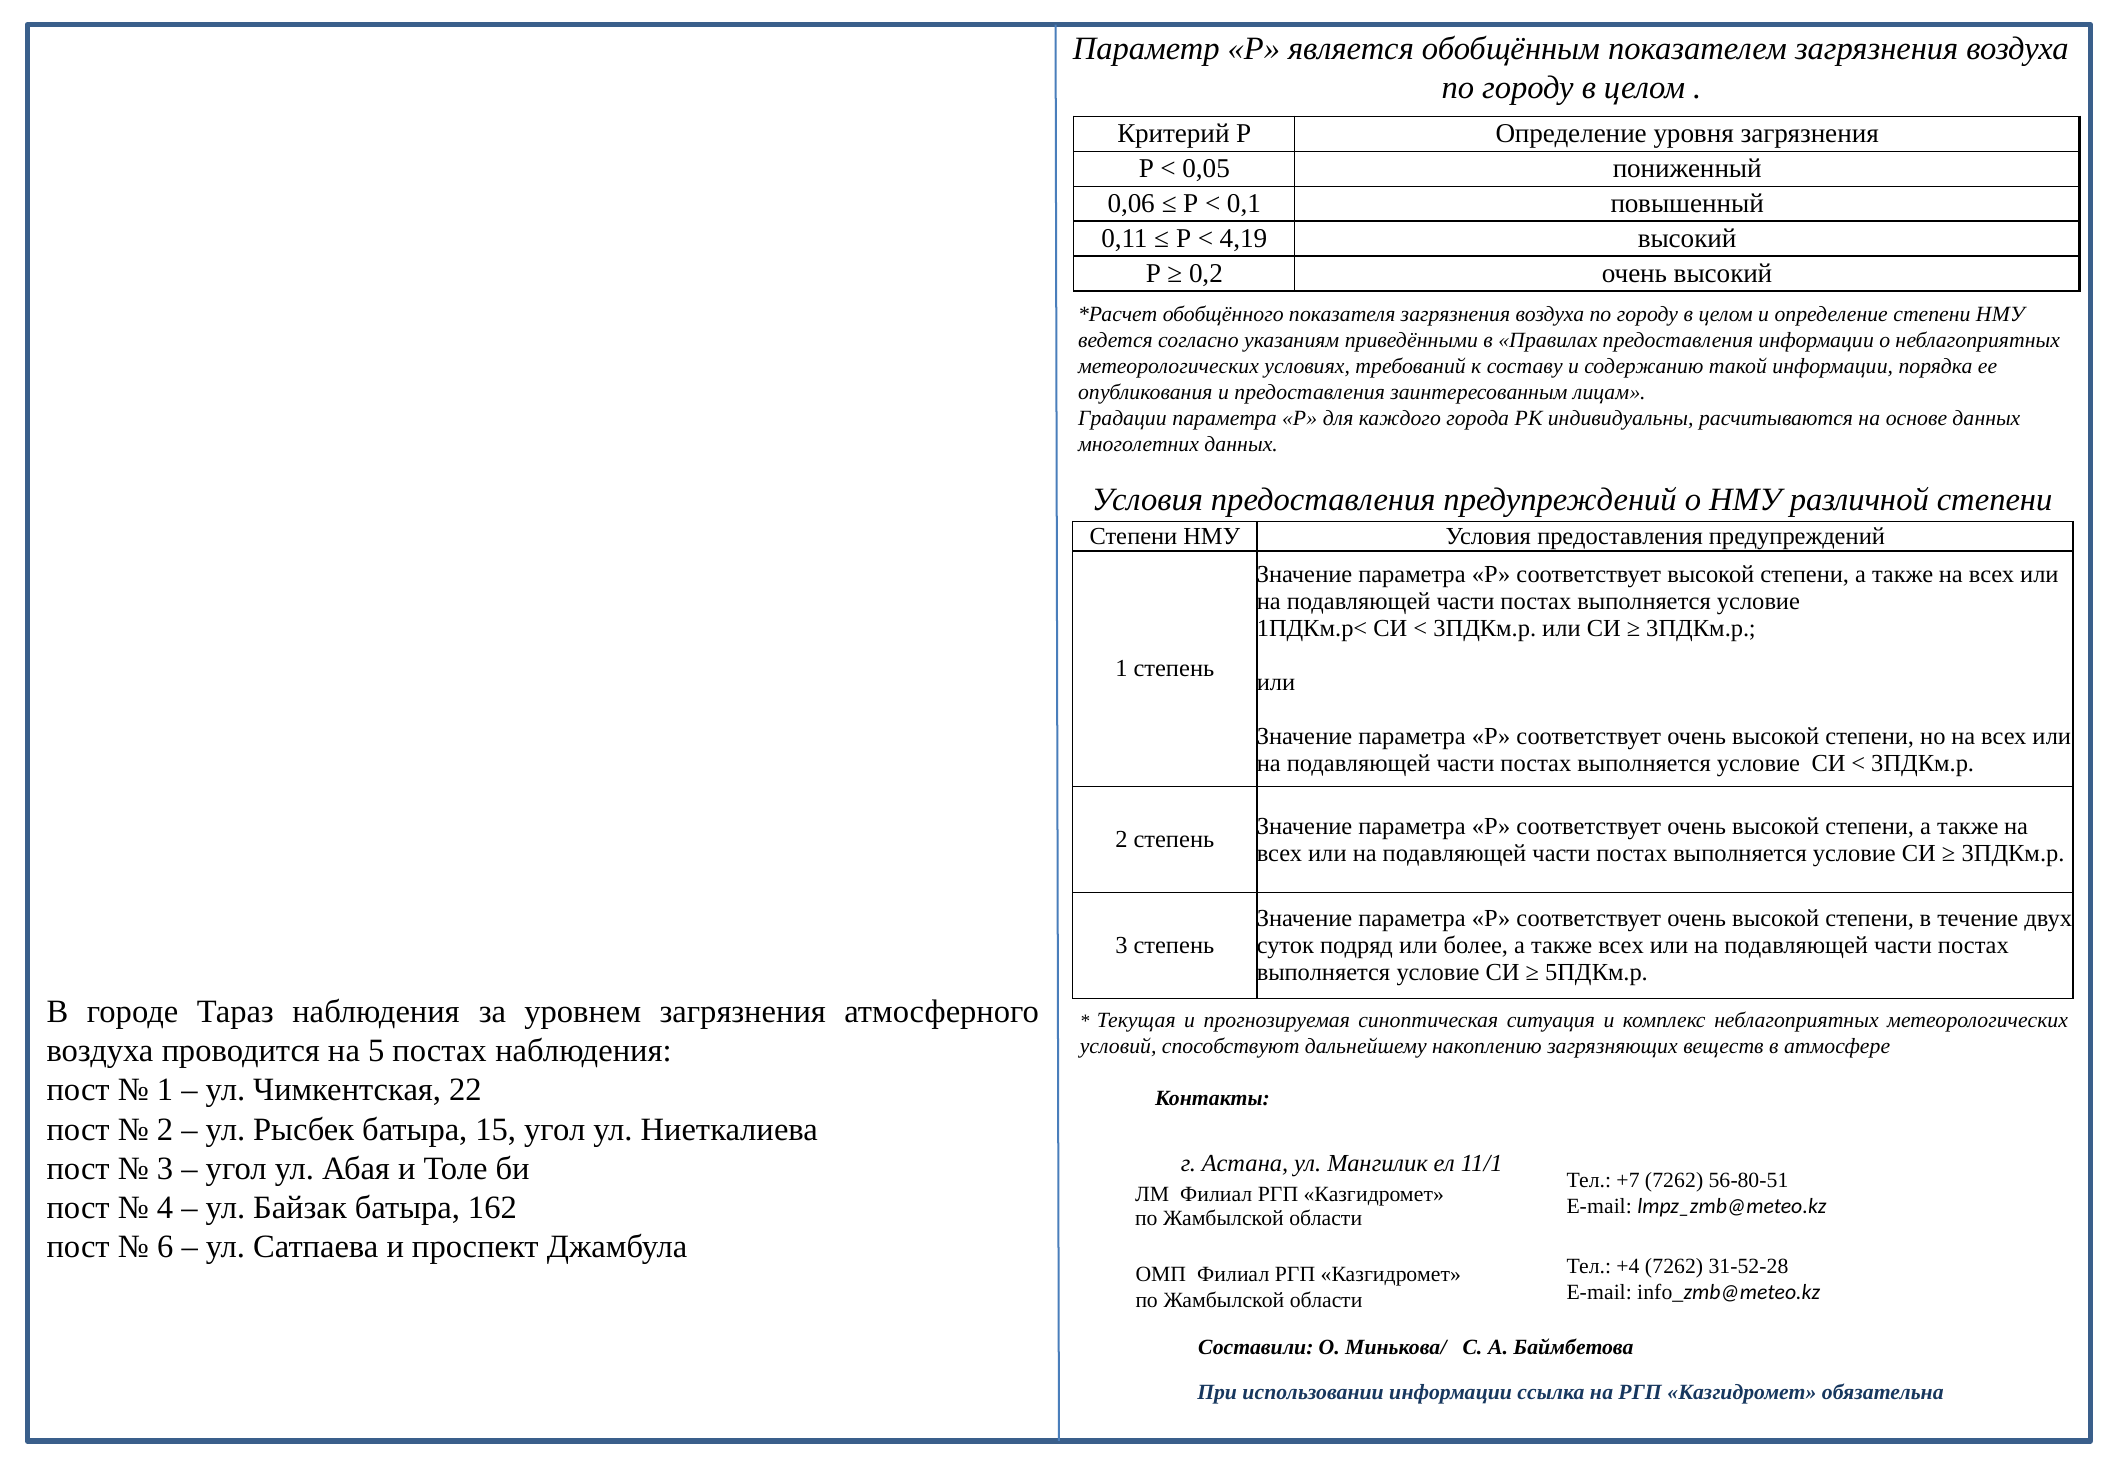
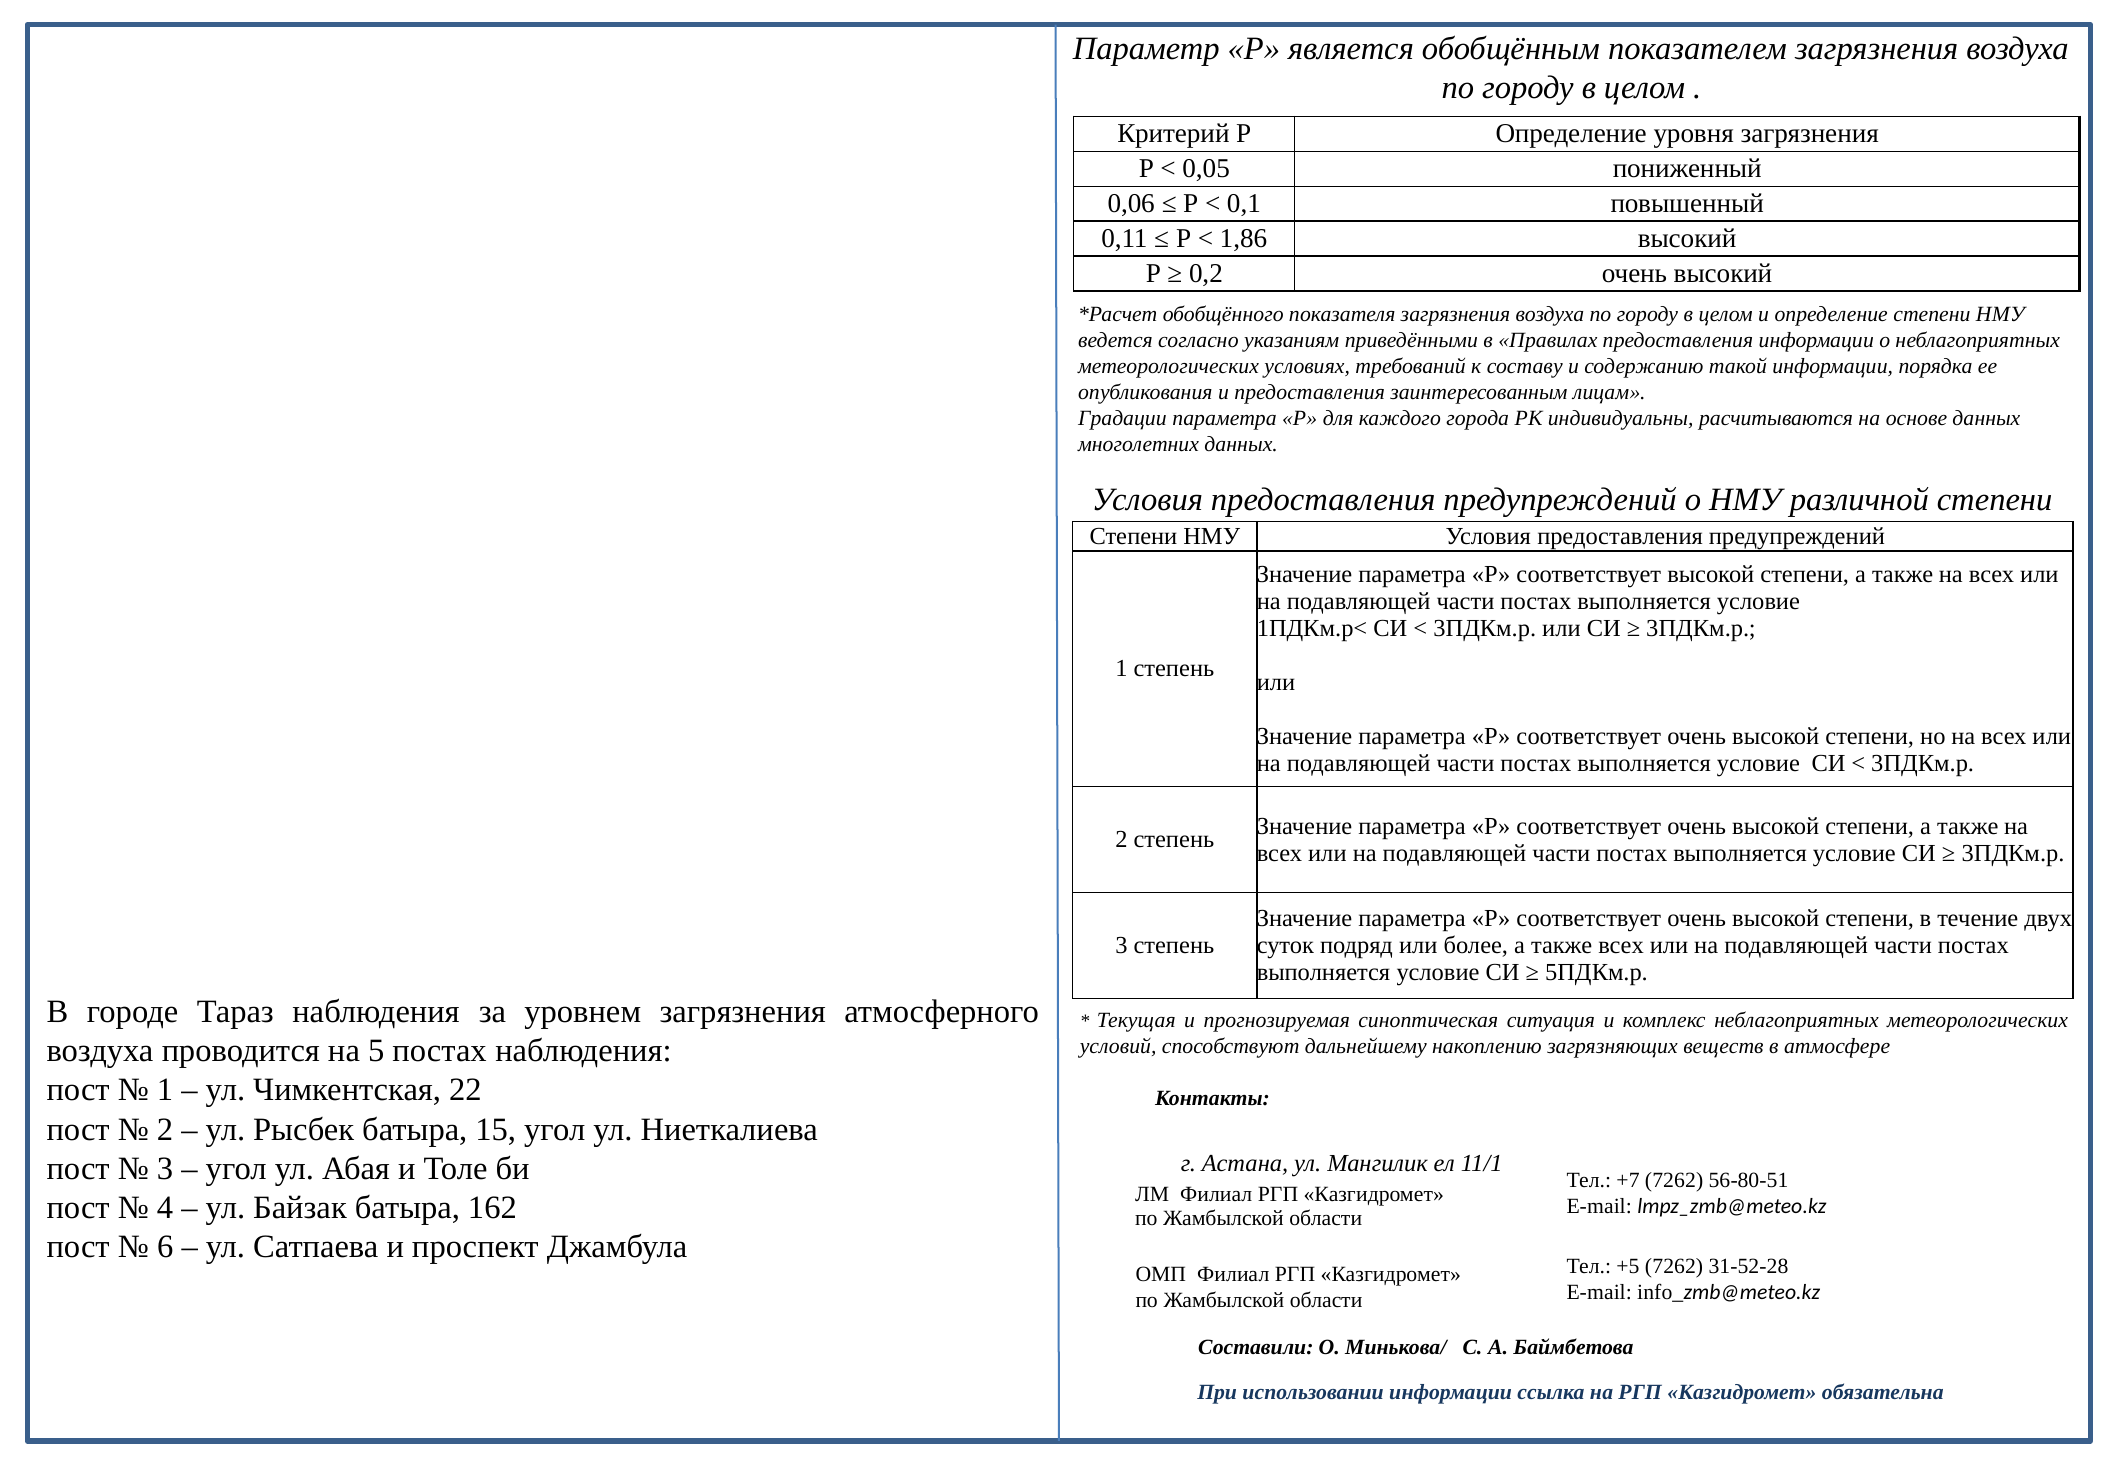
4,19: 4,19 -> 1,86
+4: +4 -> +5
